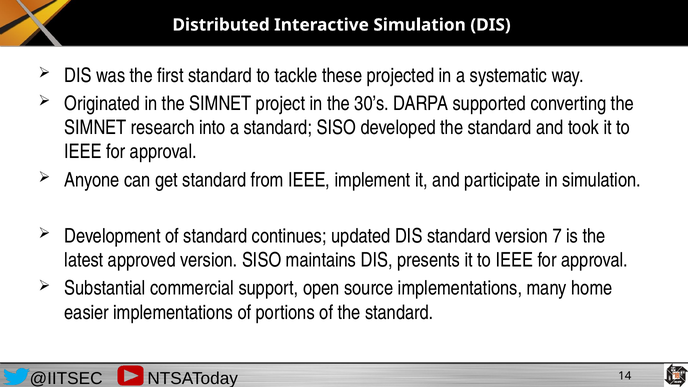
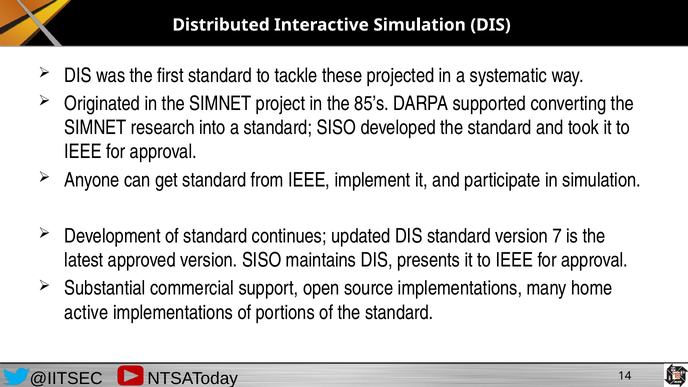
30’s: 30’s -> 85’s
easier: easier -> active
